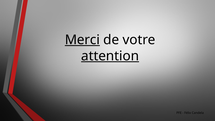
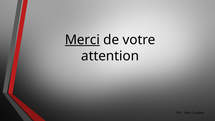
attention underline: present -> none
